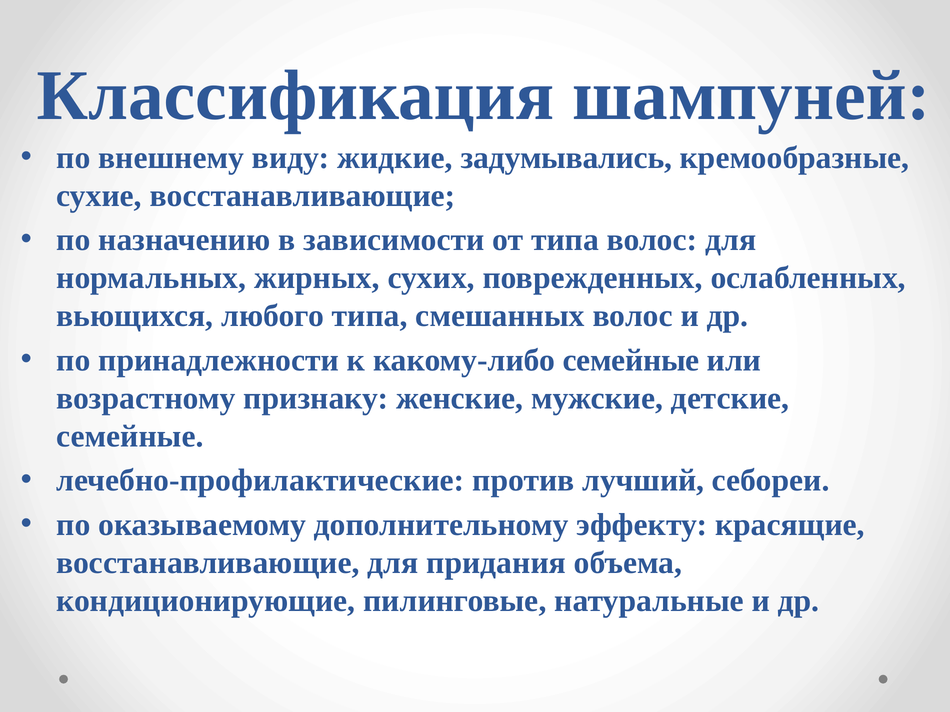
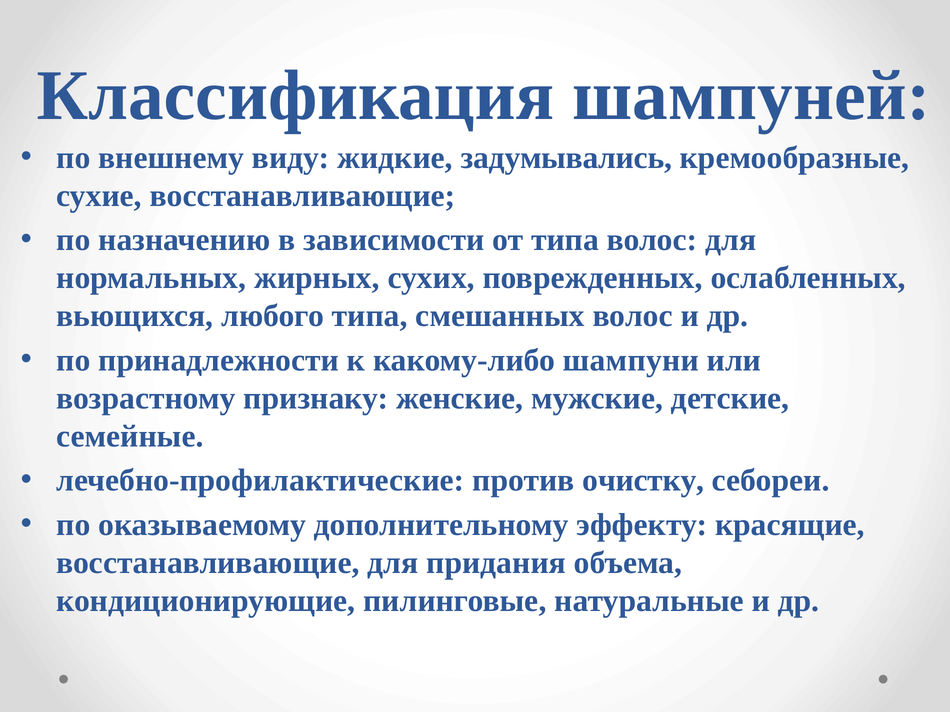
какому-либо семейные: семейные -> шампуни
лучший: лучший -> очистку
